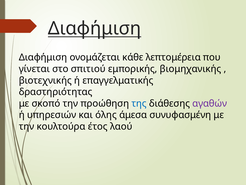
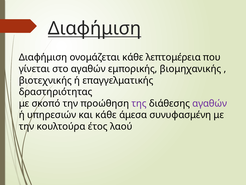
στο σπιτιού: σπιτιού -> αγαθών
της colour: blue -> purple
και όλης: όλης -> κάθε
